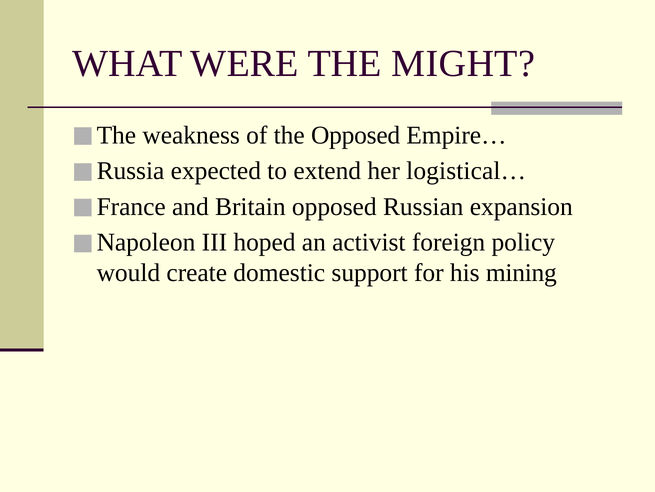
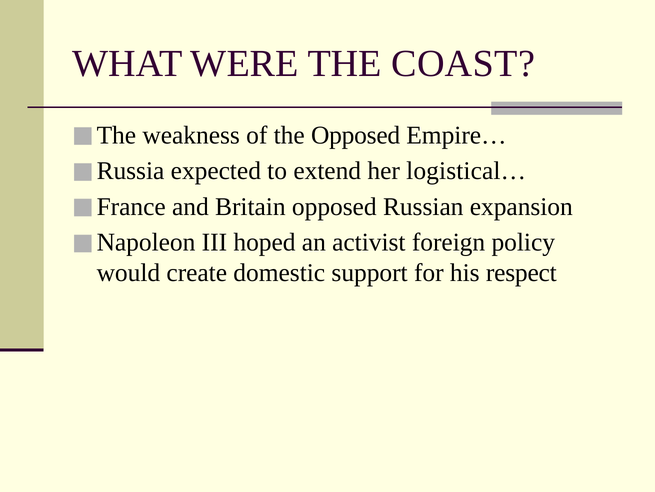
MIGHT: MIGHT -> COAST
mining: mining -> respect
